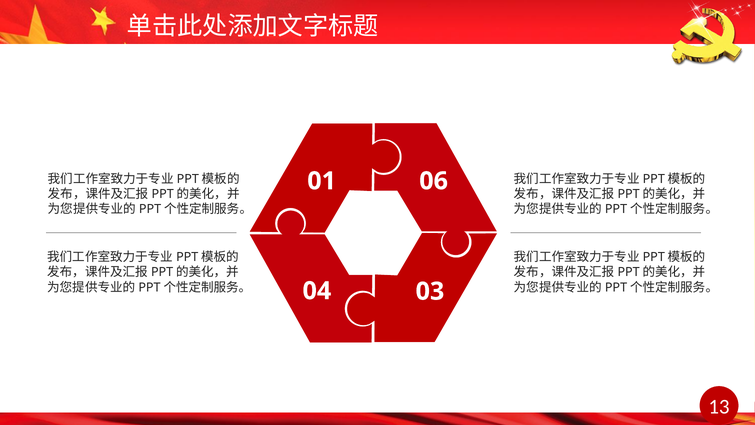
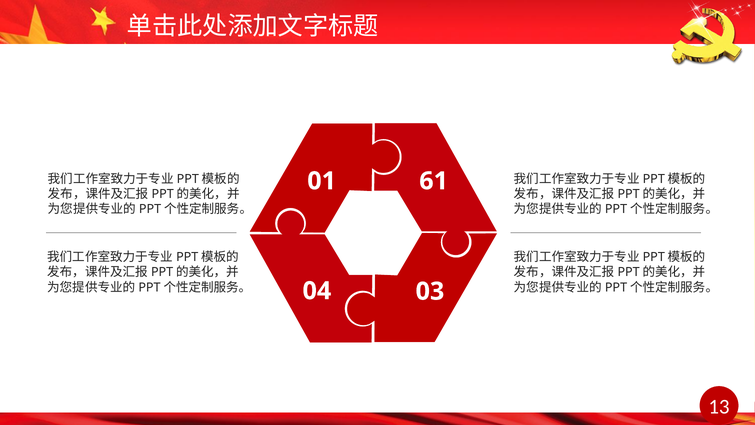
06: 06 -> 61
